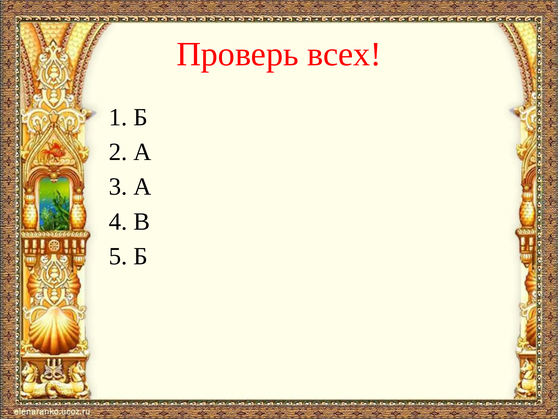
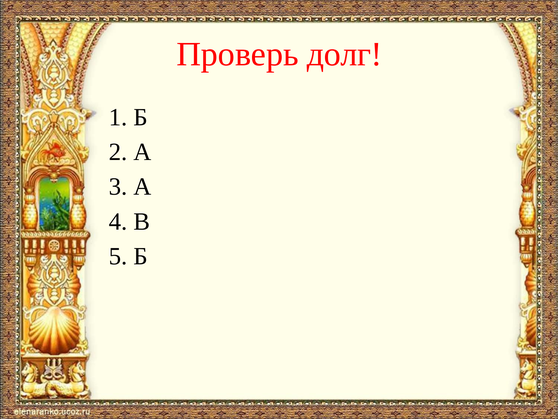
всех: всех -> долг
